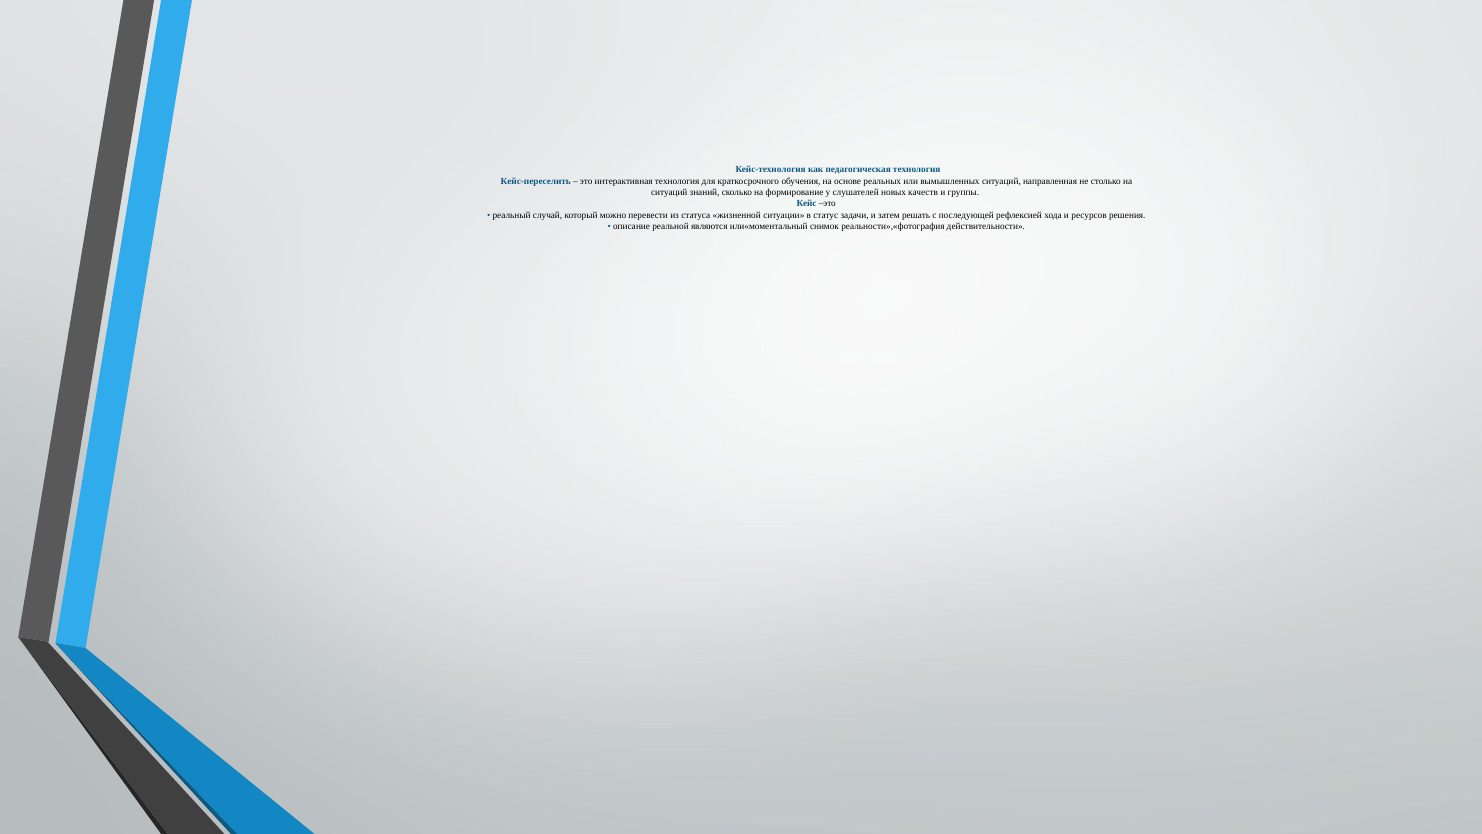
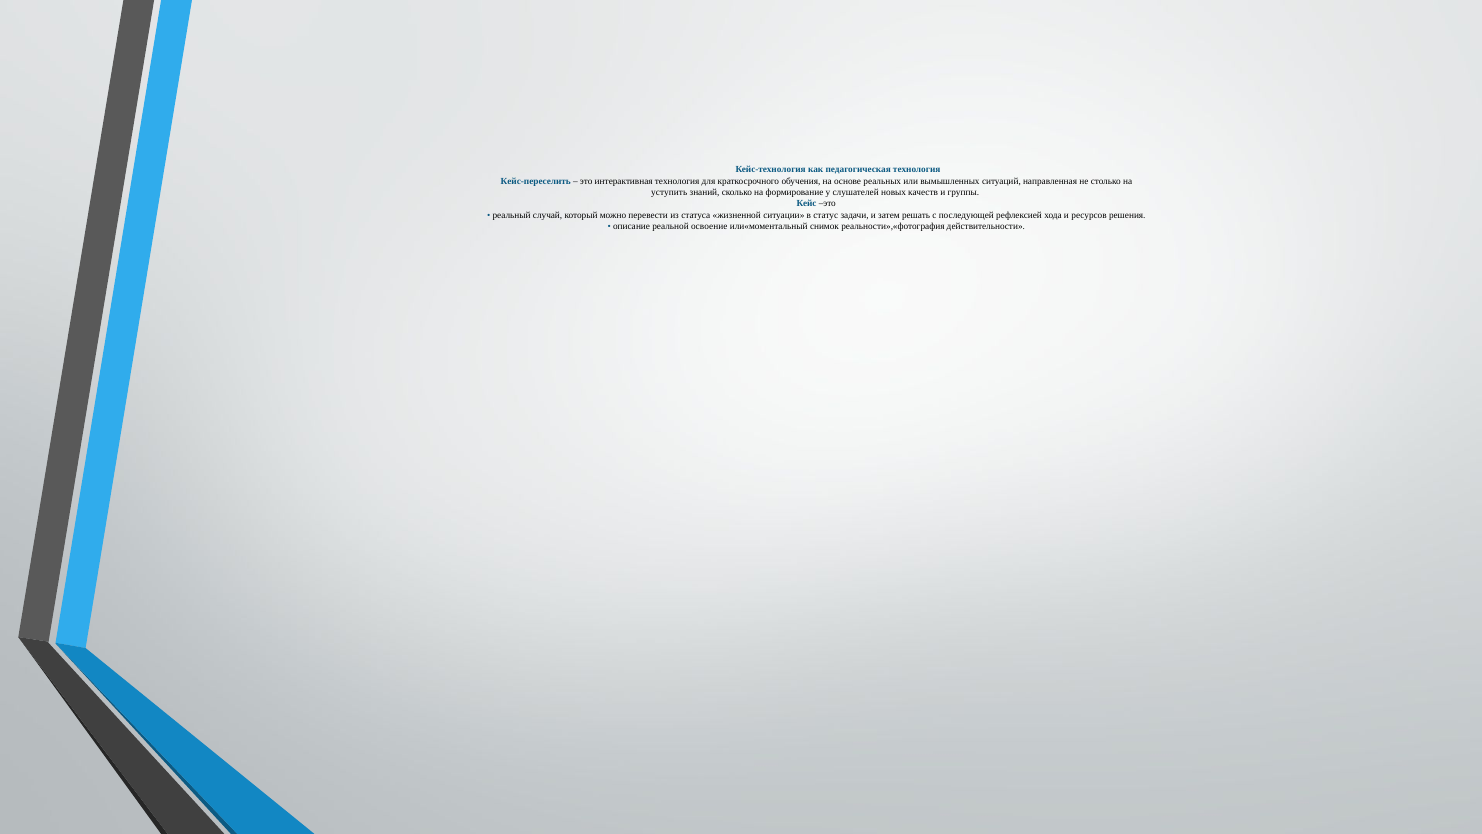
ситуаций at (669, 193): ситуаций -> уступить
являются: являются -> освоение
